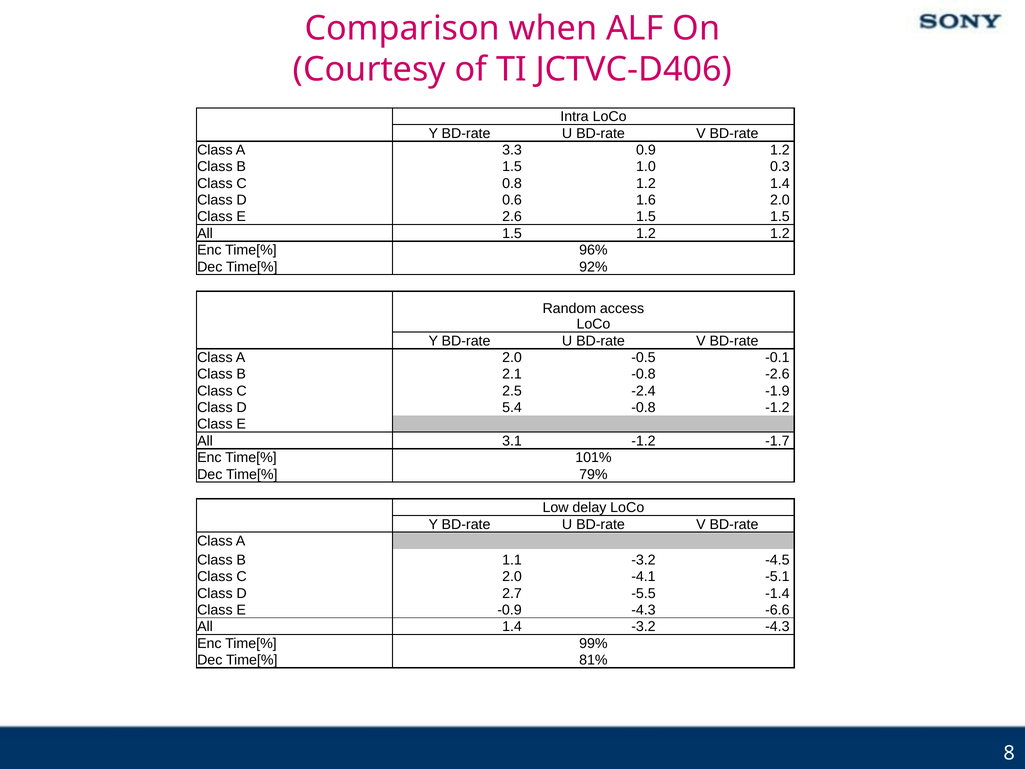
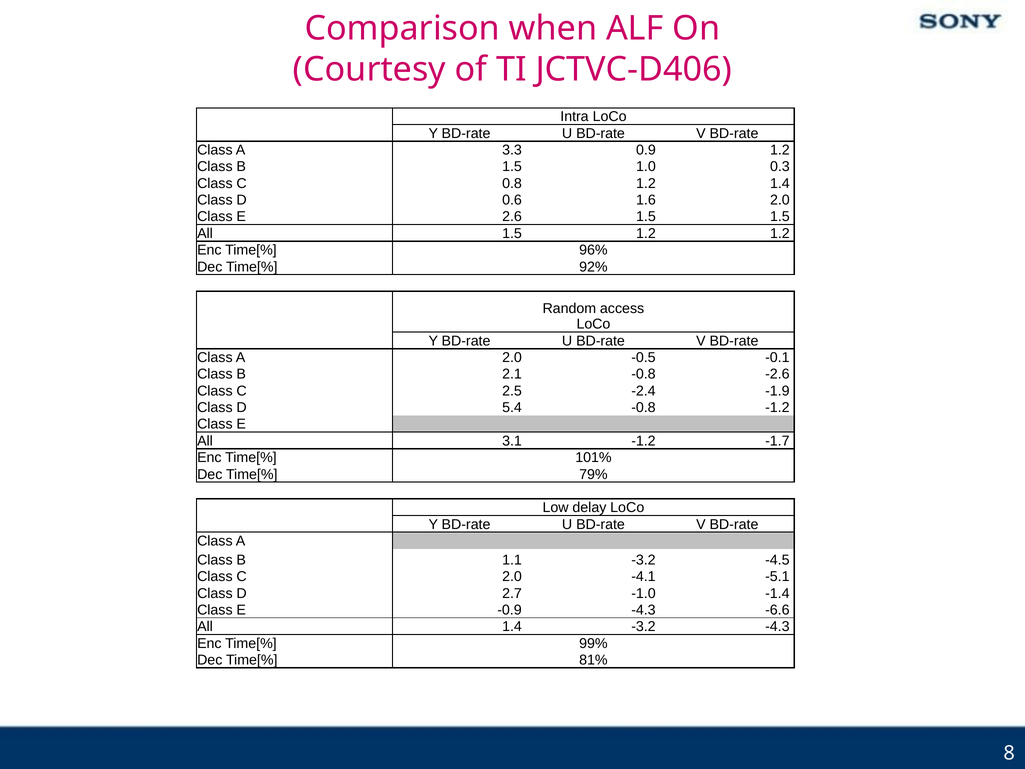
-5.5: -5.5 -> -1.0
